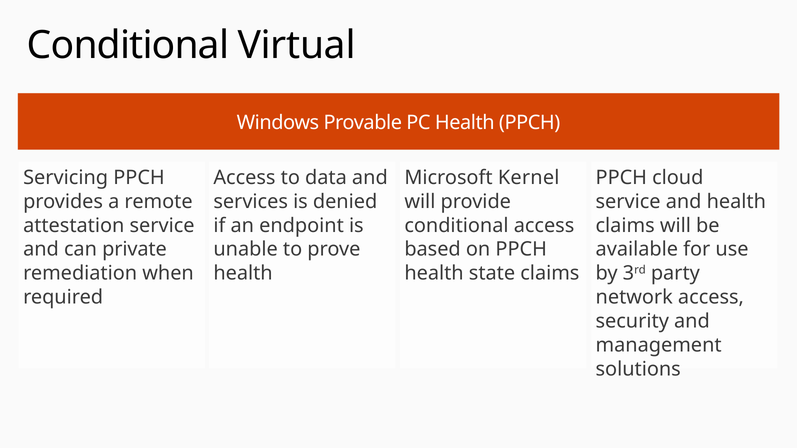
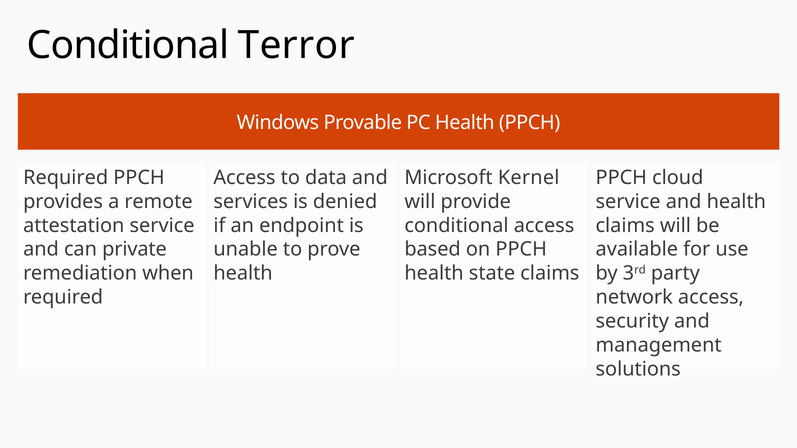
Virtual: Virtual -> Terror
Servicing at (66, 178): Servicing -> Required
